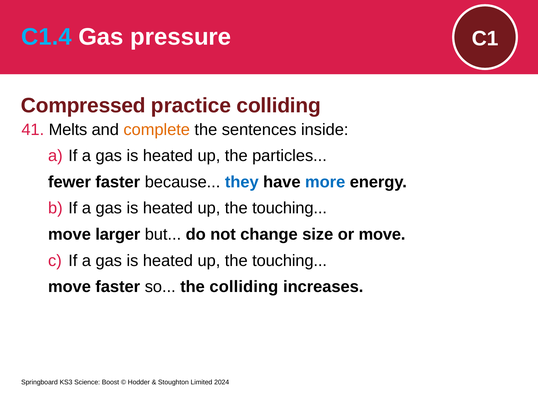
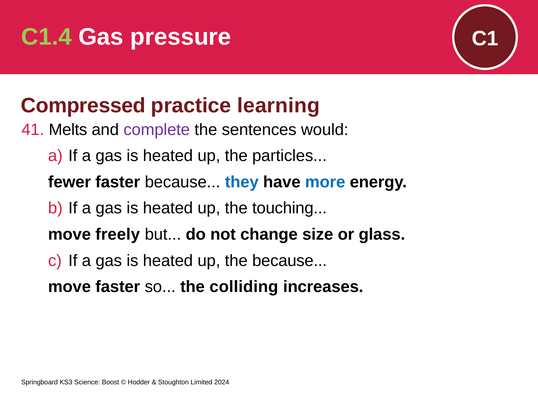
C1.4 colour: light blue -> light green
practice colliding: colliding -> learning
complete colour: orange -> purple
inside: inside -> would
larger: larger -> freely
or move: move -> glass
touching at (290, 260): touching -> because
